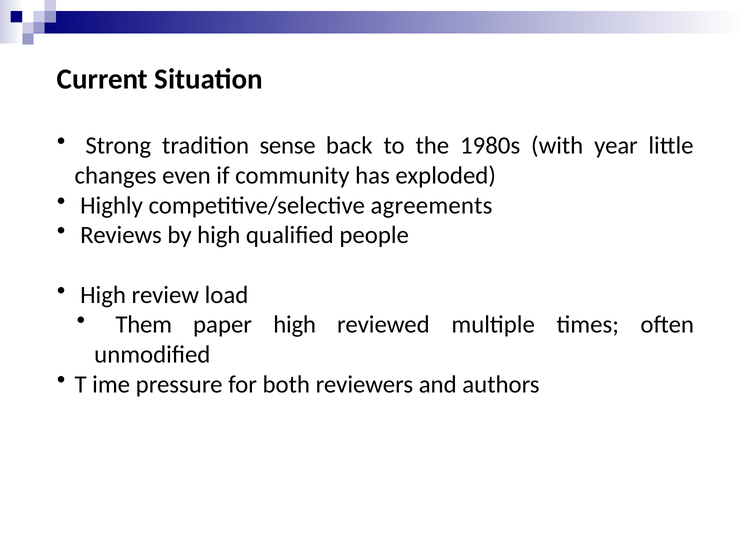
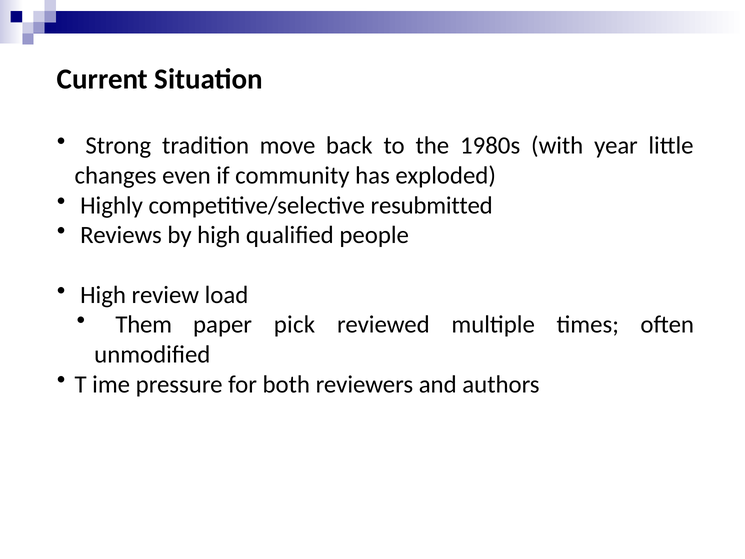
sense: sense -> move
agreements: agreements -> resubmitted
paper high: high -> pick
